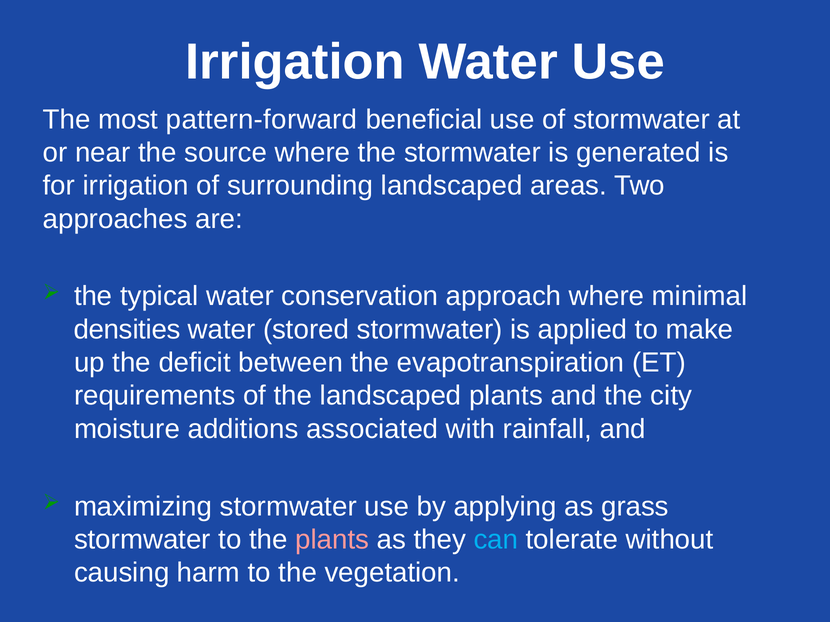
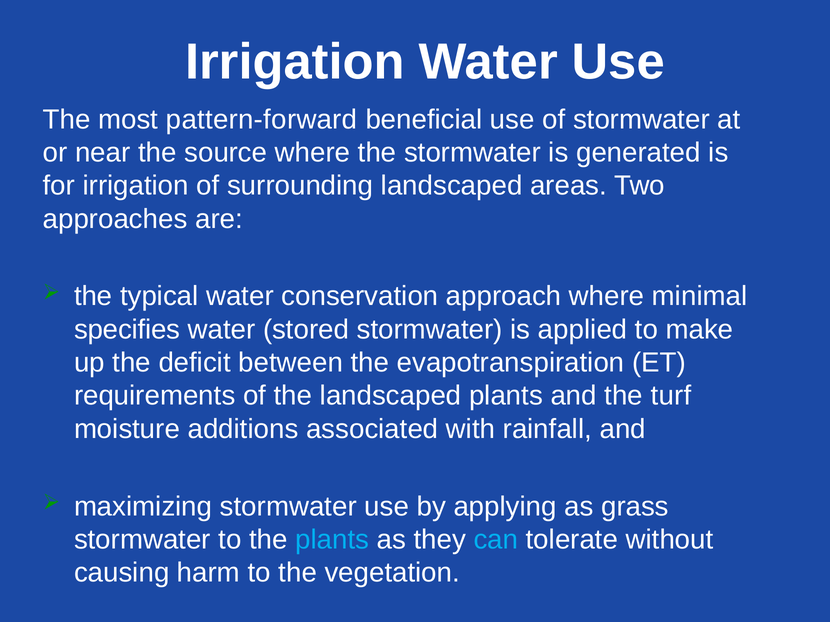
densities: densities -> specifies
city: city -> turf
plants at (332, 540) colour: pink -> light blue
